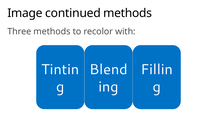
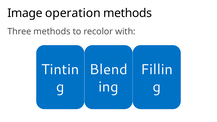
continued: continued -> operation
